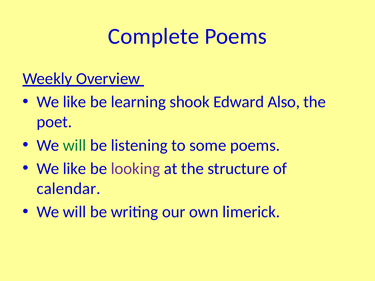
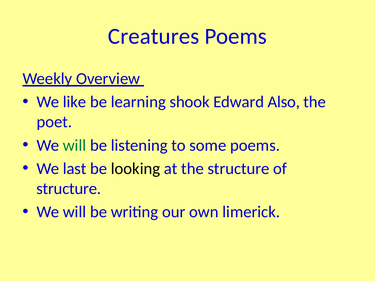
Complete: Complete -> Creatures
like at (75, 169): like -> last
looking colour: purple -> black
calendar at (69, 189): calendar -> structure
